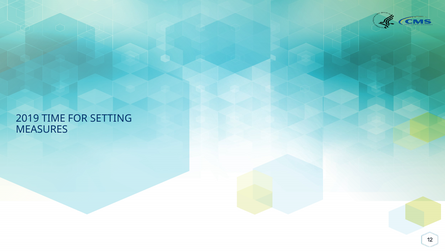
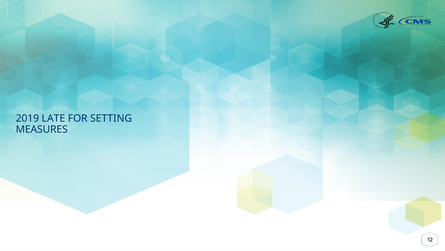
TIME: TIME -> LATE
